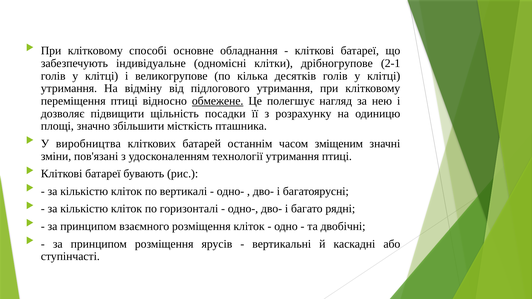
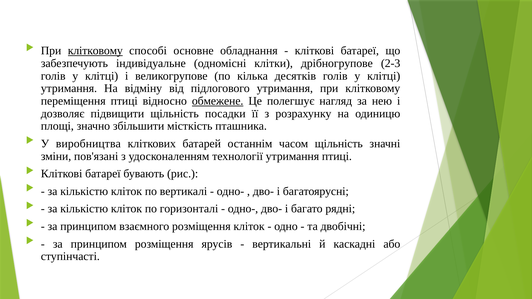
клітковому at (95, 51) underline: none -> present
2-1: 2-1 -> 2-3
часом зміщеним: зміщеним -> щільність
